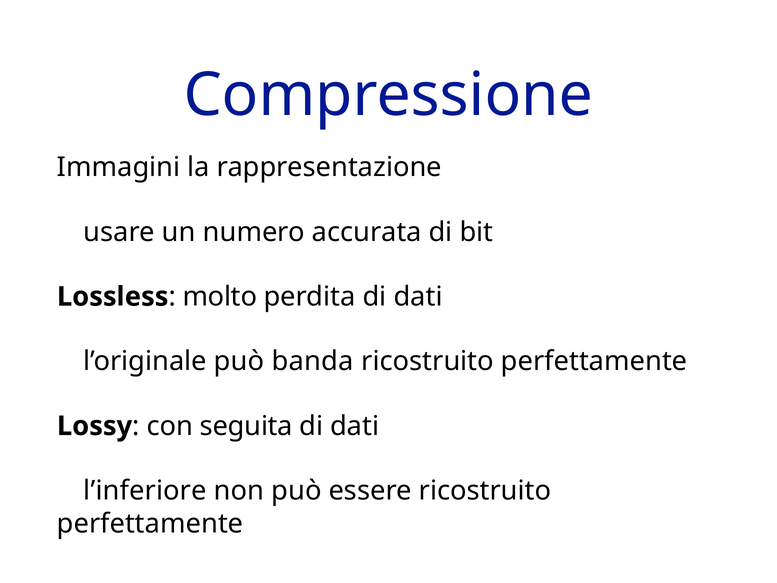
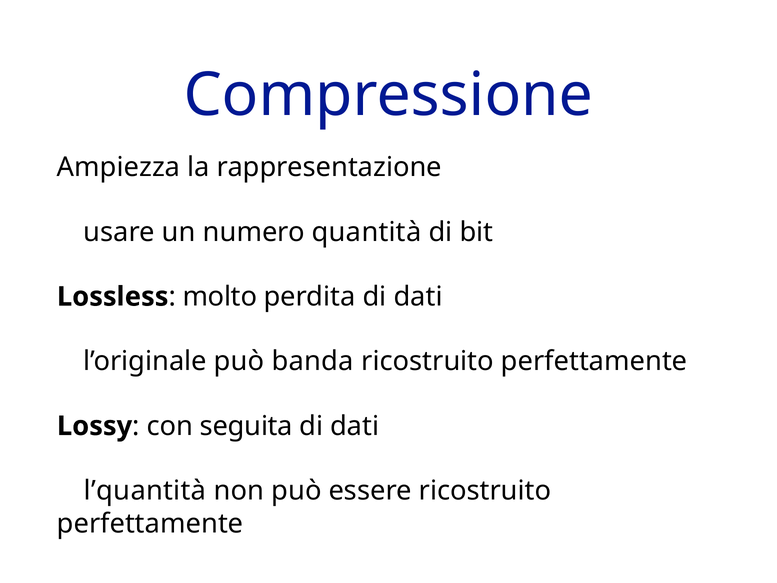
Immagini: Immagini -> Ampiezza
accurata: accurata -> quantità
l’inferiore: l’inferiore -> l’quantità
